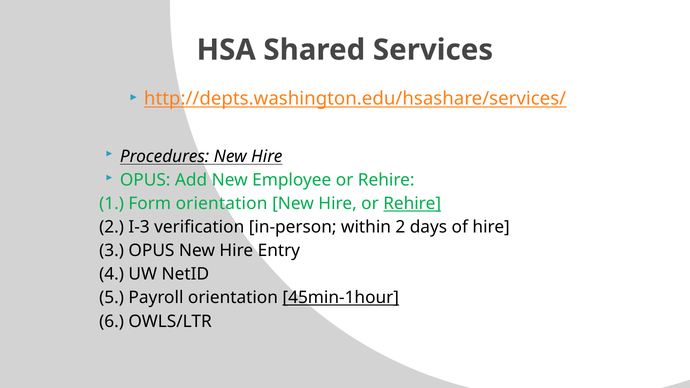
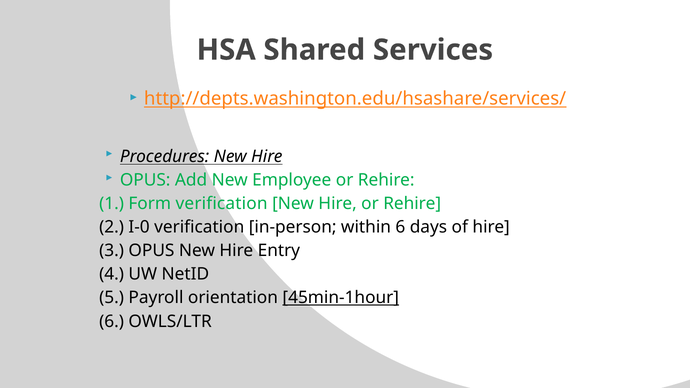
Form orientation: orientation -> verification
Rehire at (412, 204) underline: present -> none
I-3: I-3 -> I-0
within 2: 2 -> 6
